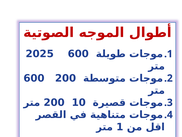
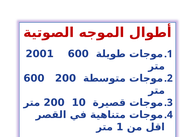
2025: 2025 -> 2001
